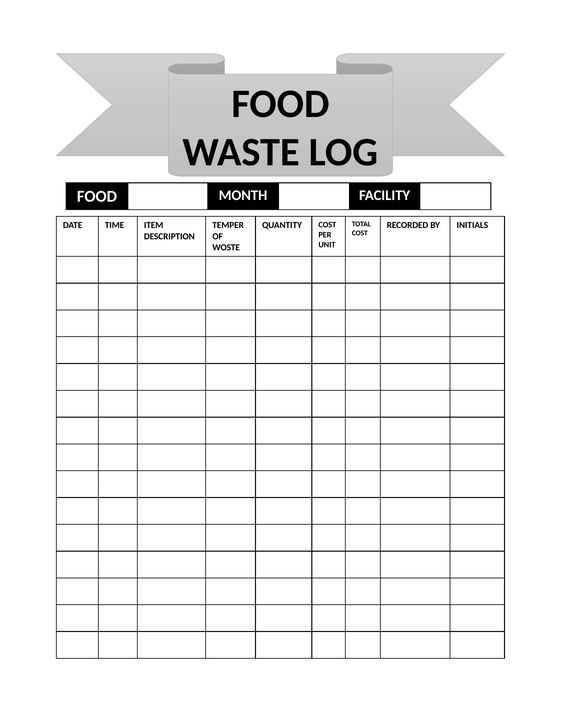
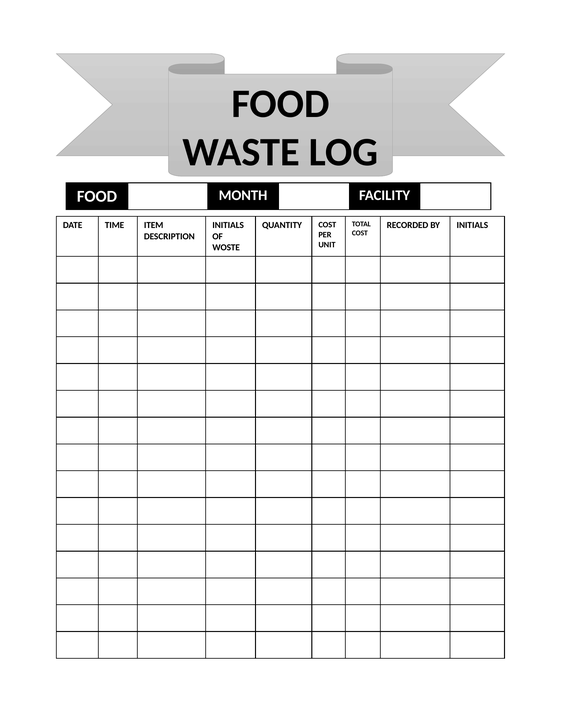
TEMPER at (228, 225): TEMPER -> INITIALS
